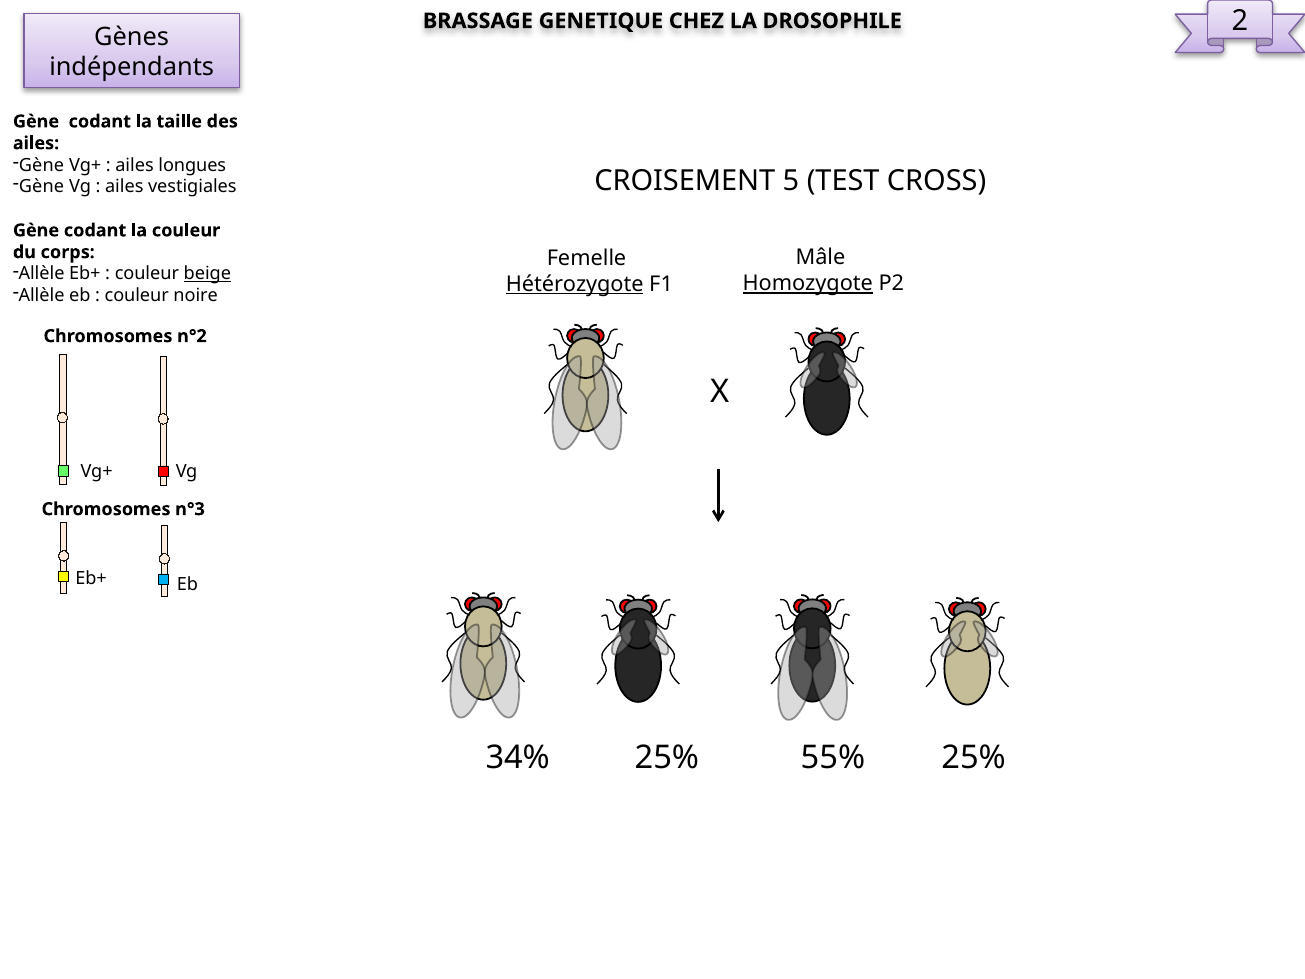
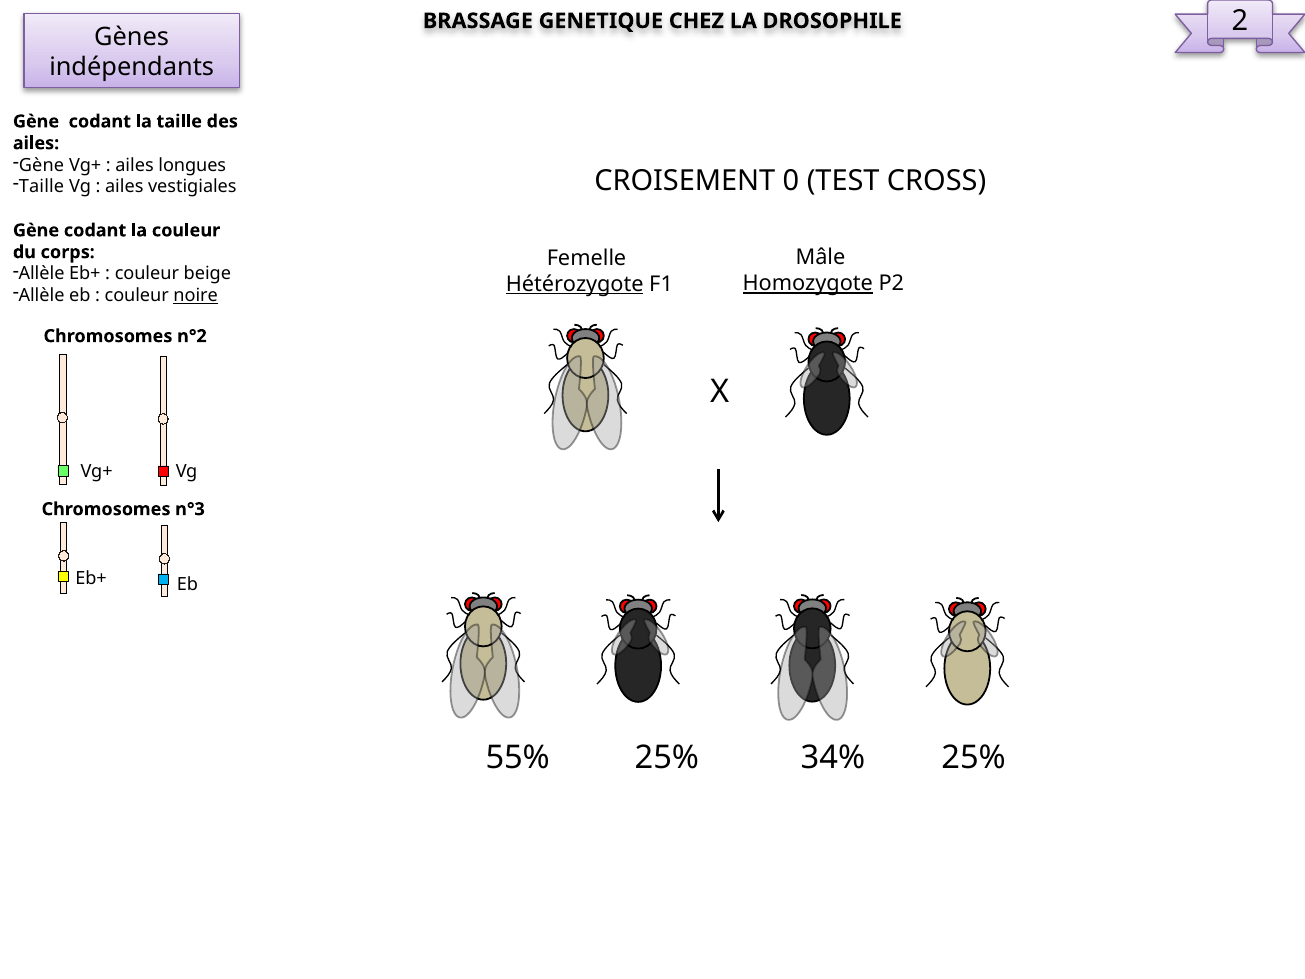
5: 5 -> 0
Gène at (42, 187): Gène -> Taille
beige underline: present -> none
noire underline: none -> present
34%: 34% -> 55%
55%: 55% -> 34%
